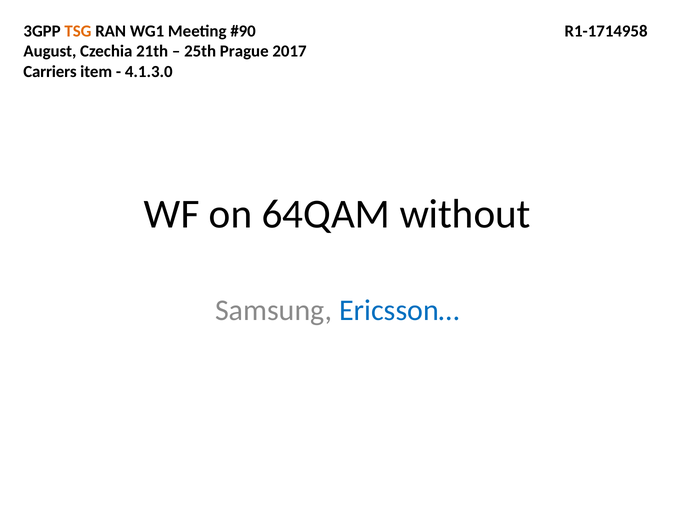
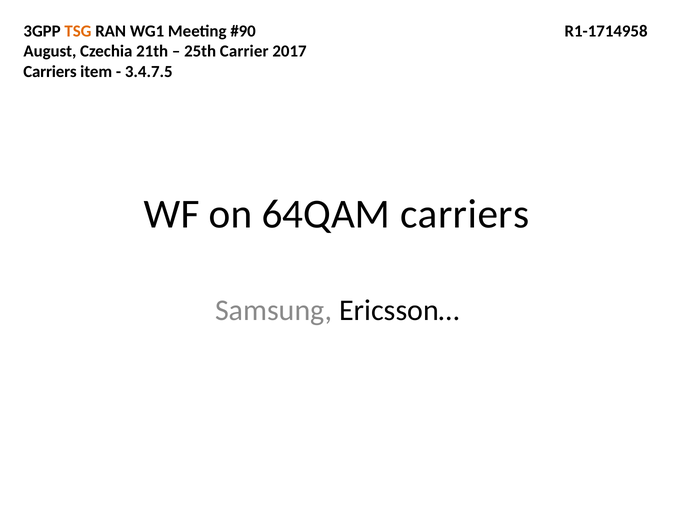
Prague: Prague -> Carrier
4.1.3.0: 4.1.3.0 -> 3.4.7.5
64QAM without: without -> carriers
Ericsson… colour: blue -> black
